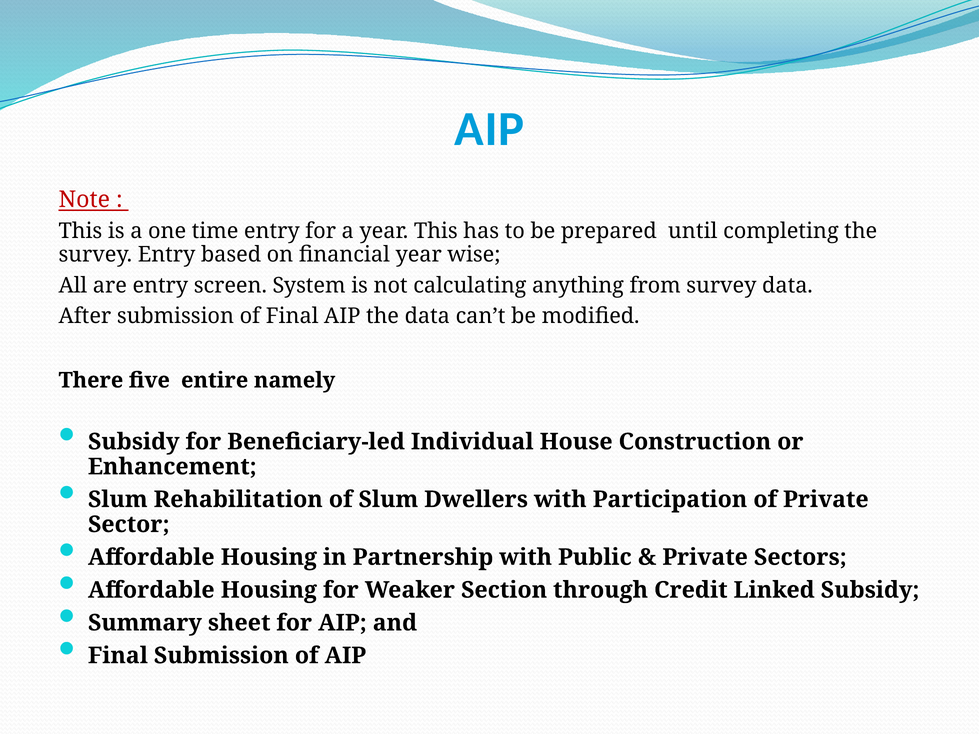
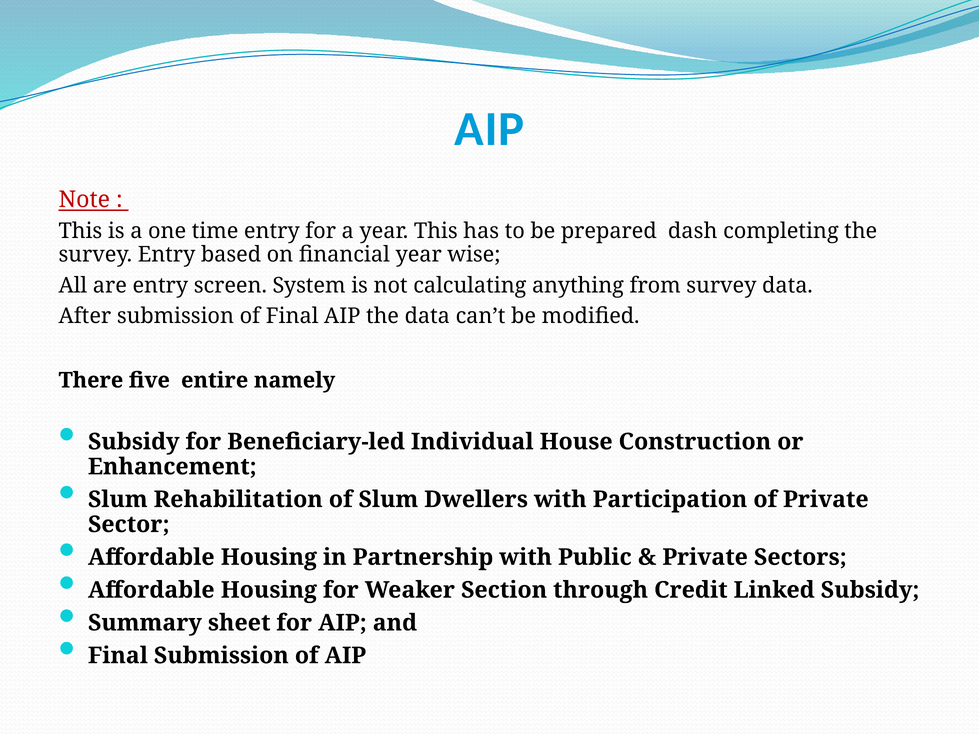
until: until -> dash
